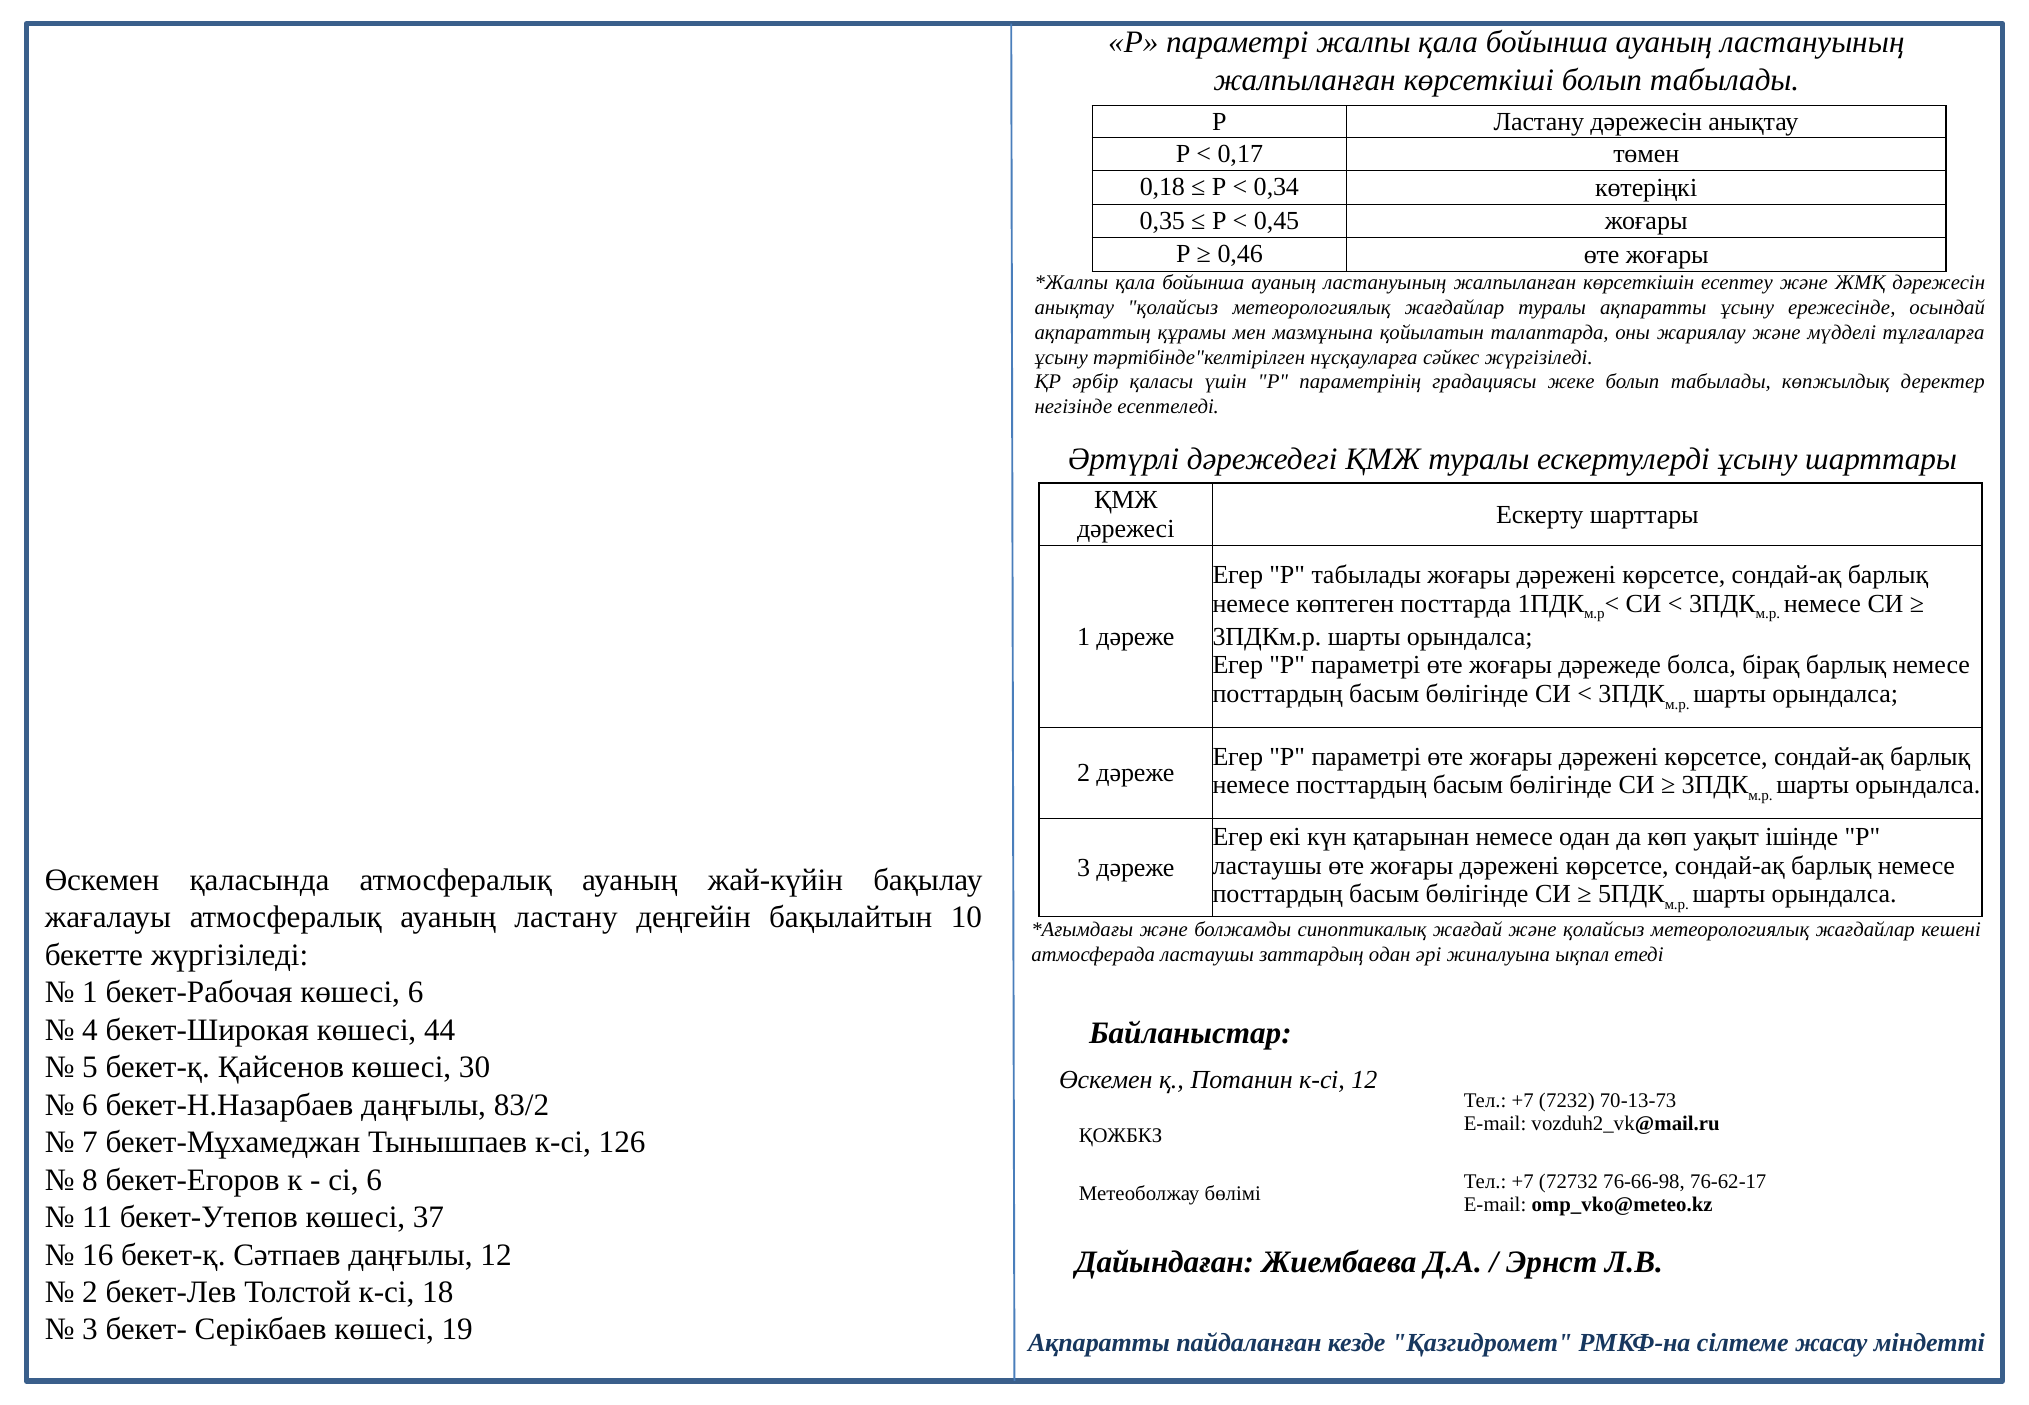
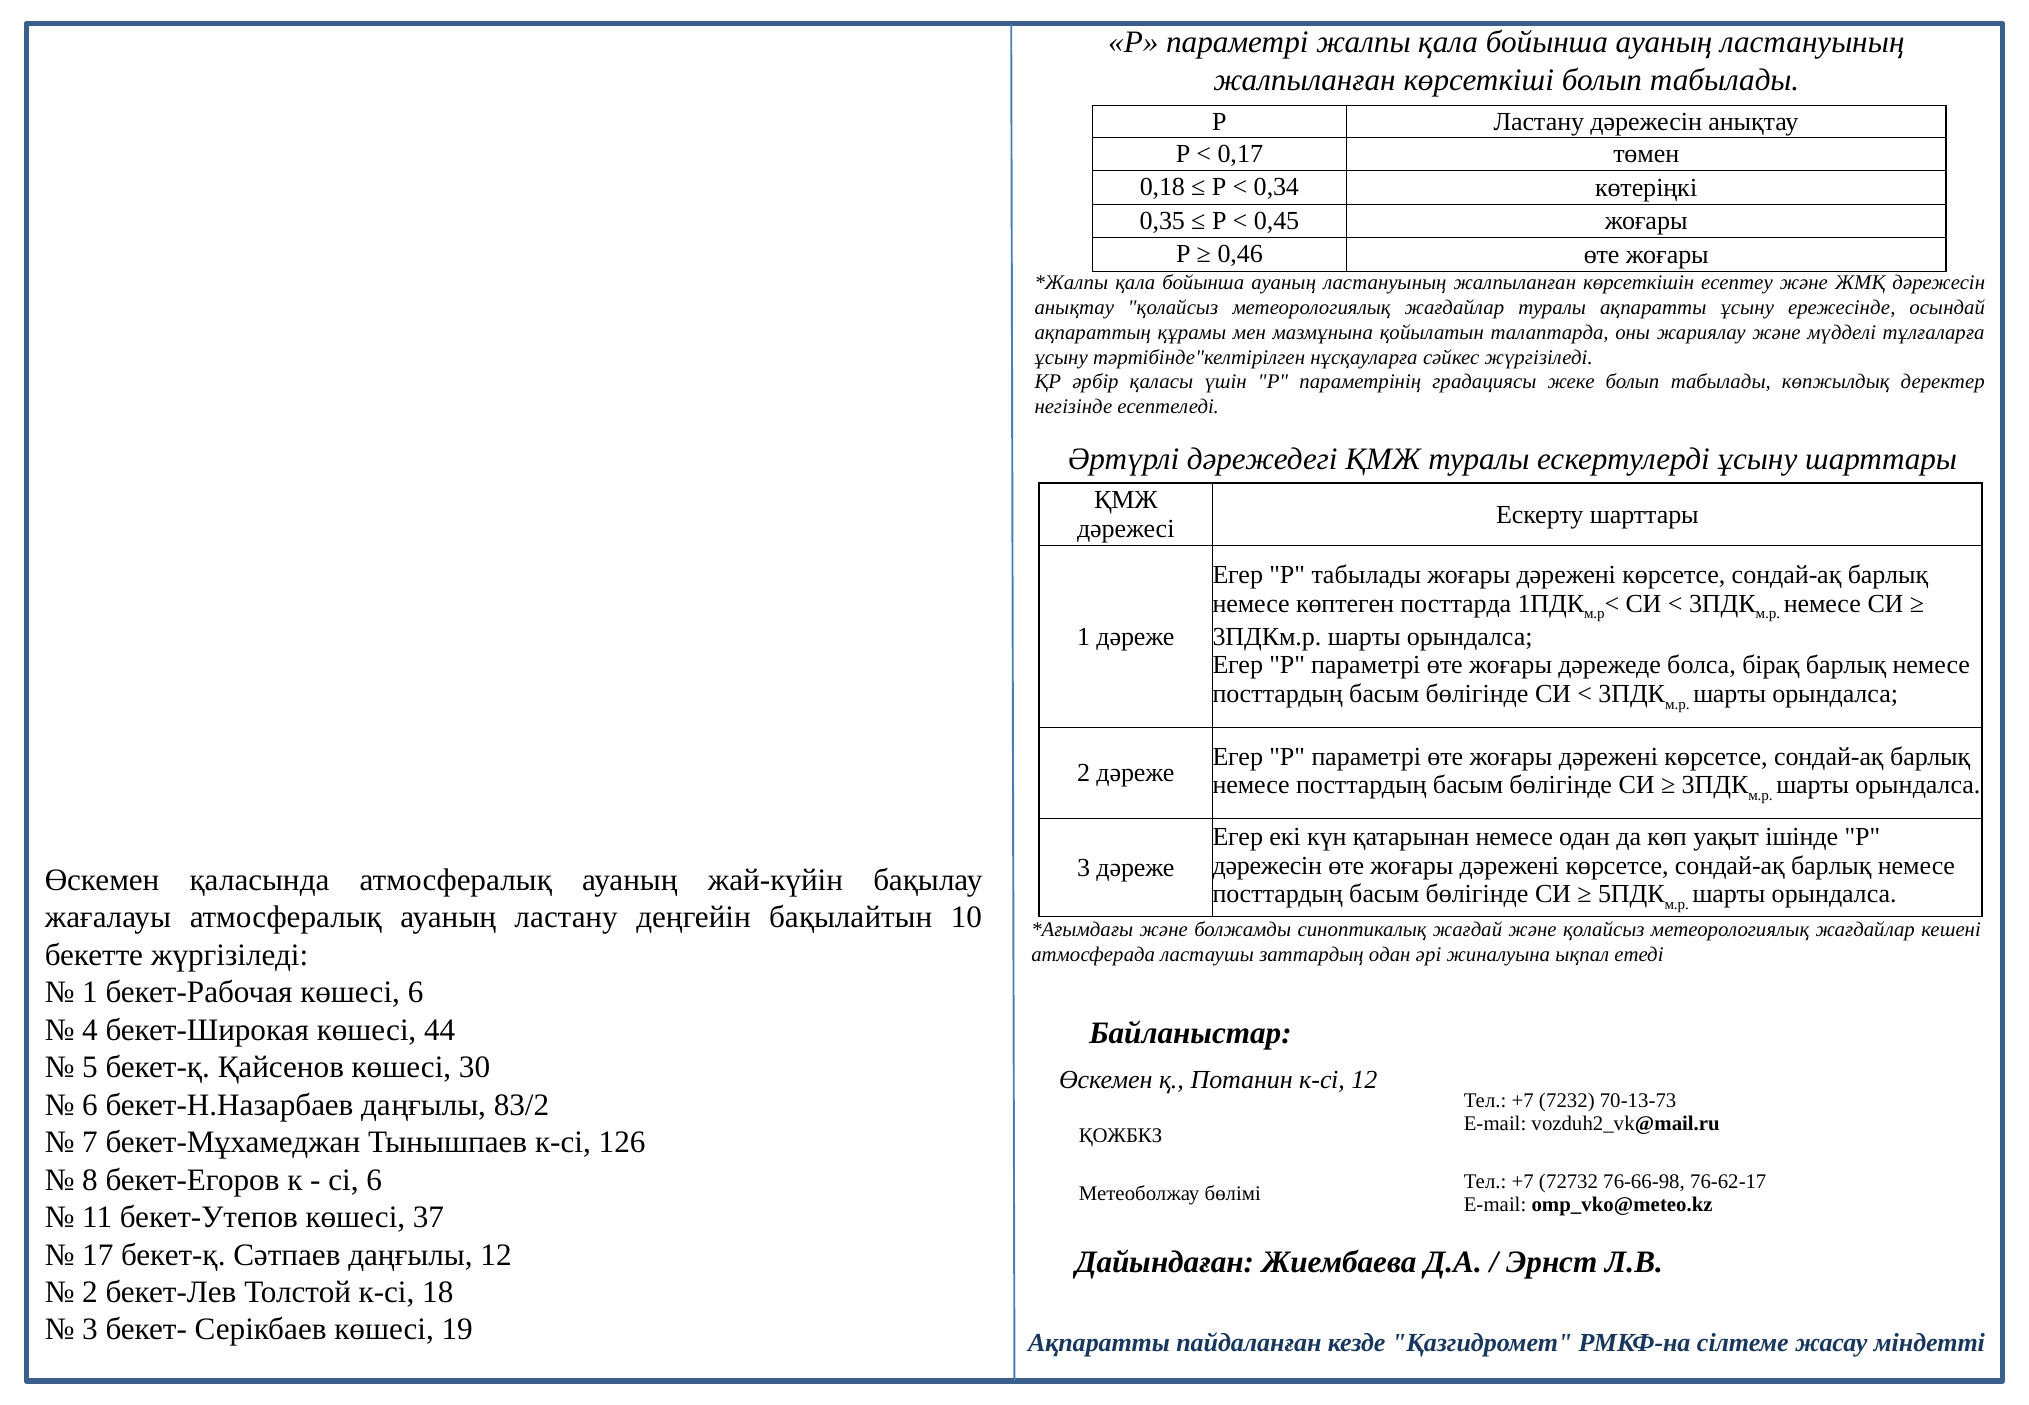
ластаушы at (1267, 865): ластаушы -> дәрежесін
16: 16 -> 17
